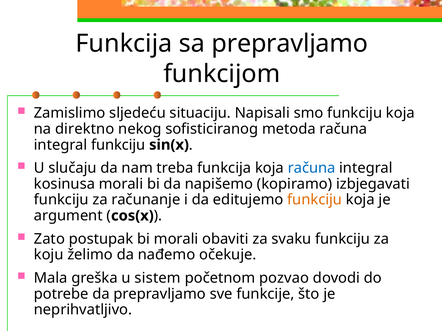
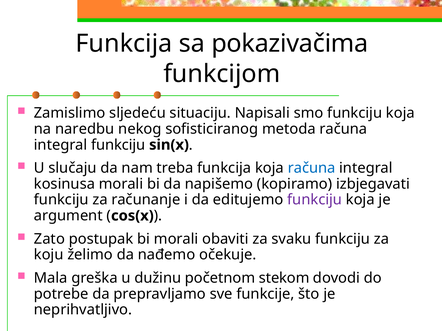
sa prepravljamo: prepravljamo -> pokazivačima
direktno: direktno -> naredbu
funkciju at (315, 200) colour: orange -> purple
sistem: sistem -> dužinu
pozvao: pozvao -> stekom
